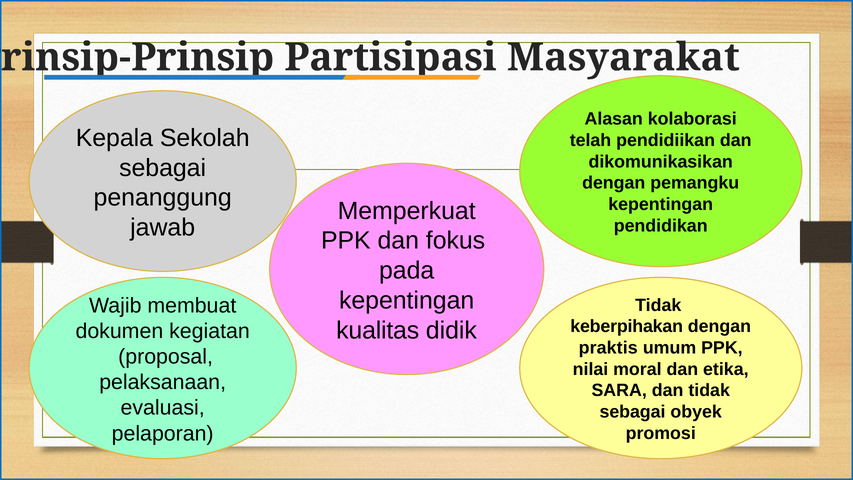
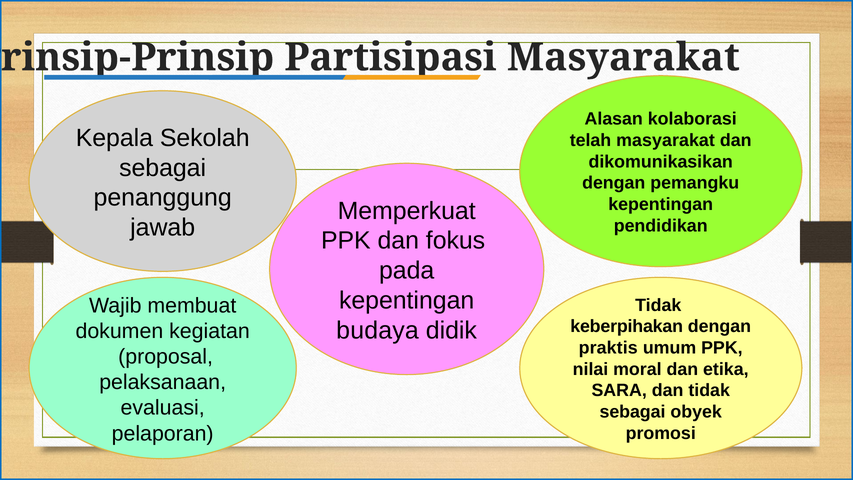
telah pendidiikan: pendidiikan -> masyarakat
kualitas: kualitas -> budaya
